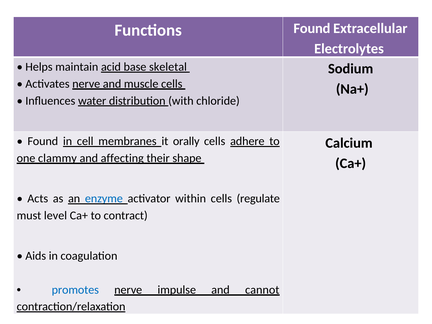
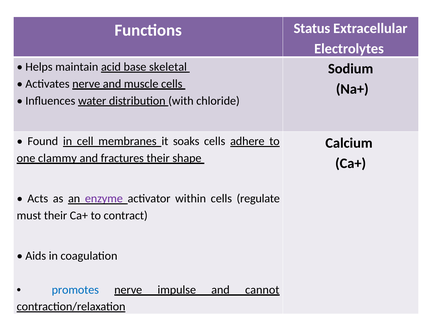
Functions Found: Found -> Status
orally: orally -> soaks
affecting: affecting -> fractures
enzyme colour: blue -> purple
must level: level -> their
